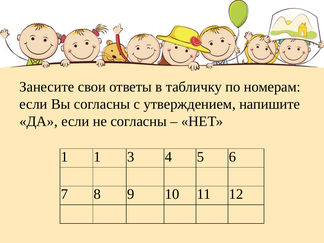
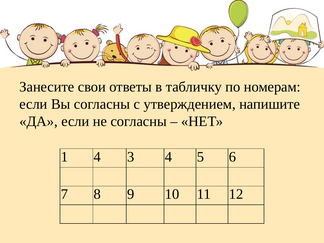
1 1: 1 -> 4
